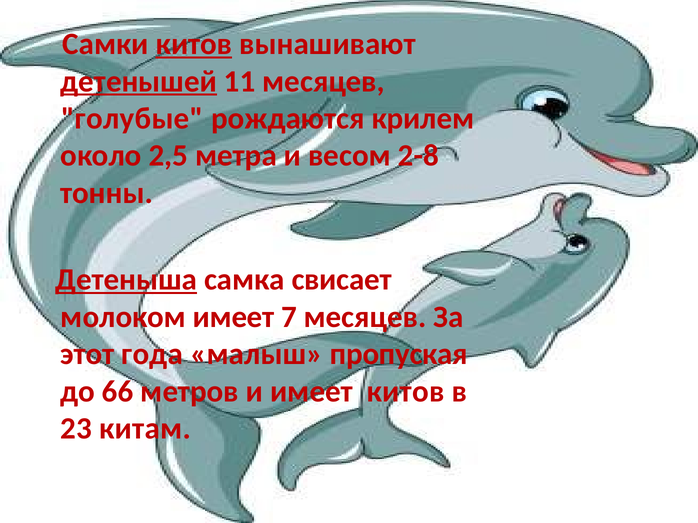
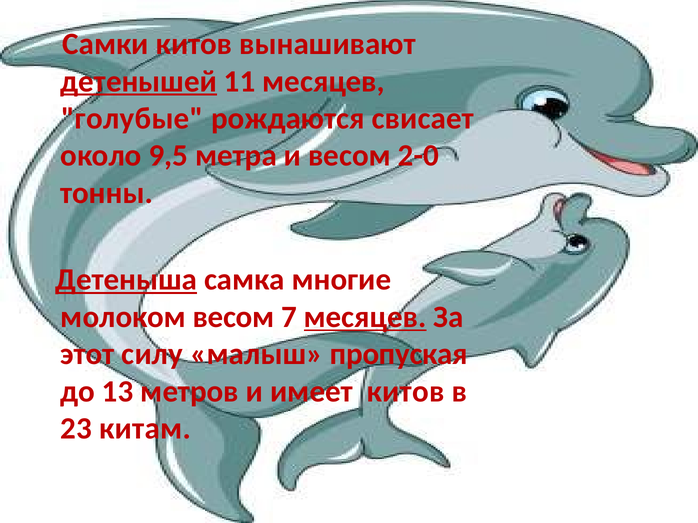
китов at (194, 44) underline: present -> none
крилем: крилем -> свисает
2,5: 2,5 -> 9,5
2-8: 2-8 -> 2-0
свисает: свисает -> многие
молоком имеет: имеет -> весом
месяцев at (365, 317) underline: none -> present
года: года -> силу
66: 66 -> 13
